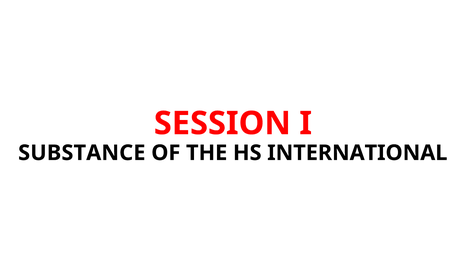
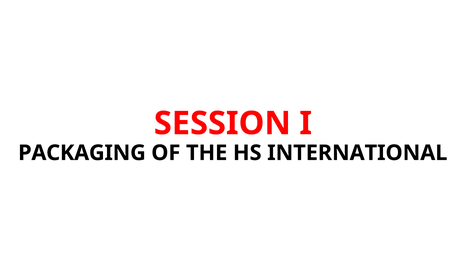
SUBSTANCE: SUBSTANCE -> PACKAGING
